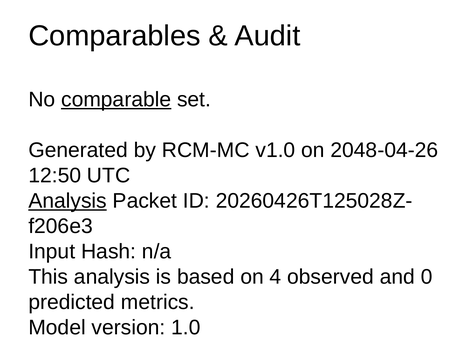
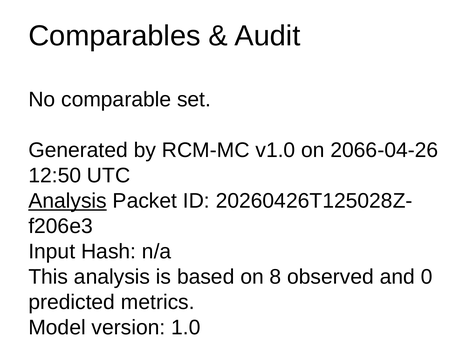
comparable underline: present -> none
2048-04-26: 2048-04-26 -> 2066-04-26
4: 4 -> 8
